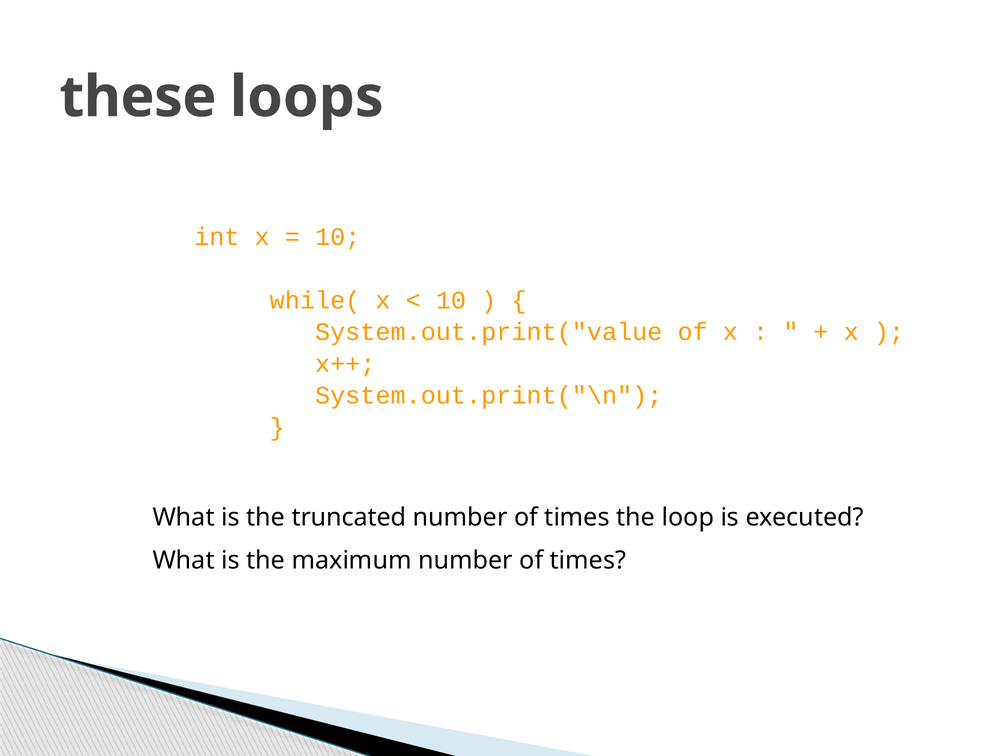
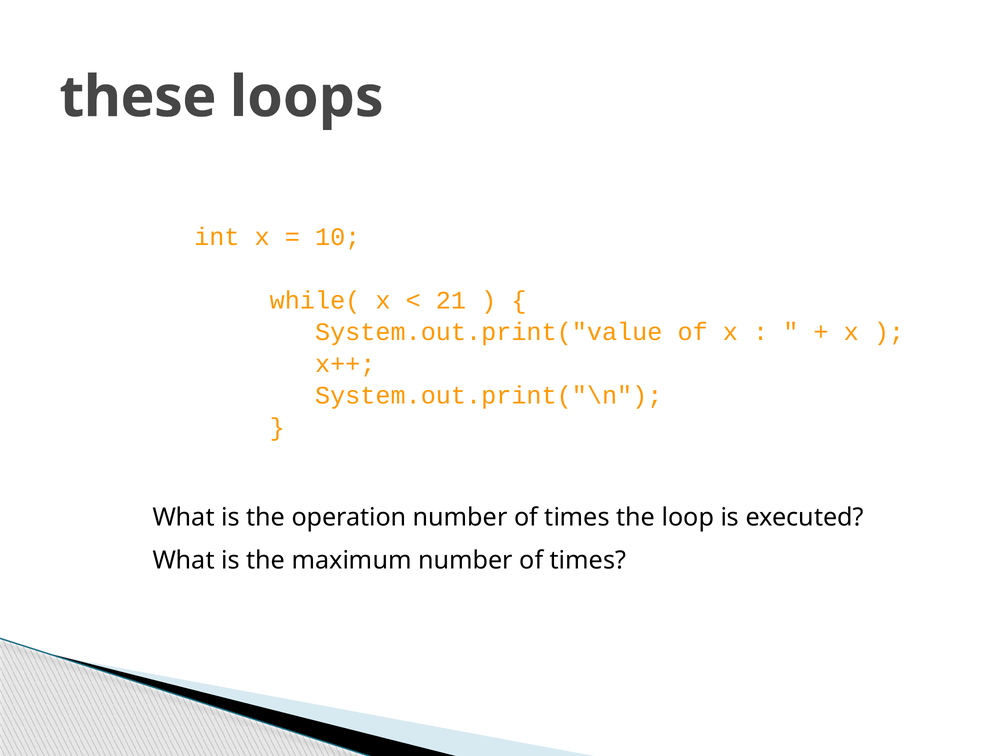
10 at (451, 300): 10 -> 21
truncated: truncated -> operation
